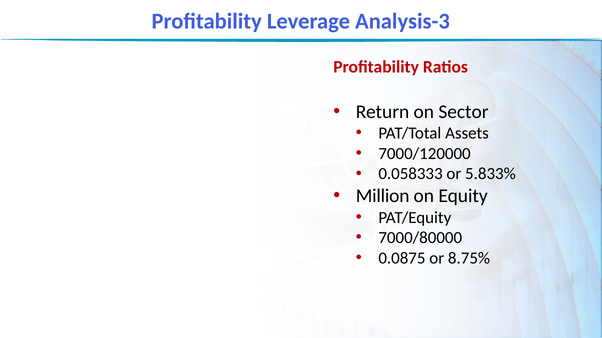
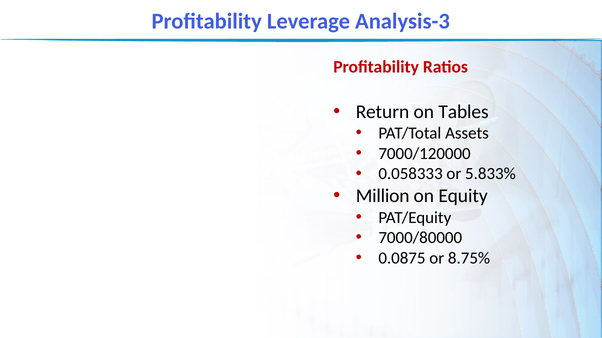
Sector: Sector -> Tables
